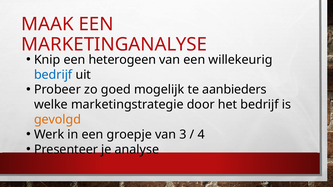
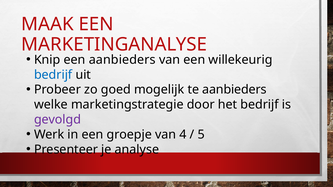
een heterogeen: heterogeen -> aanbieders
gevolgd colour: orange -> purple
3: 3 -> 4
4: 4 -> 5
